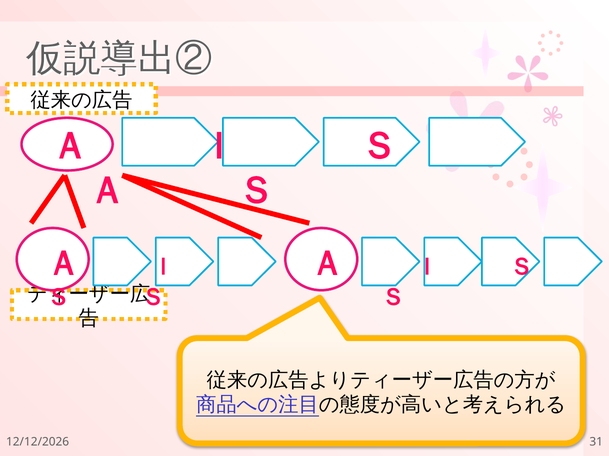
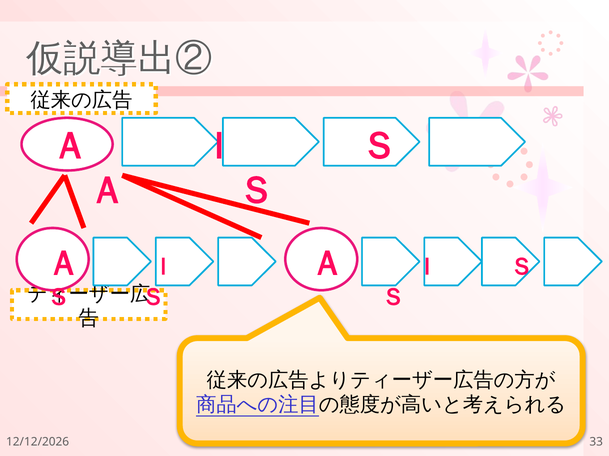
31: 31 -> 33
